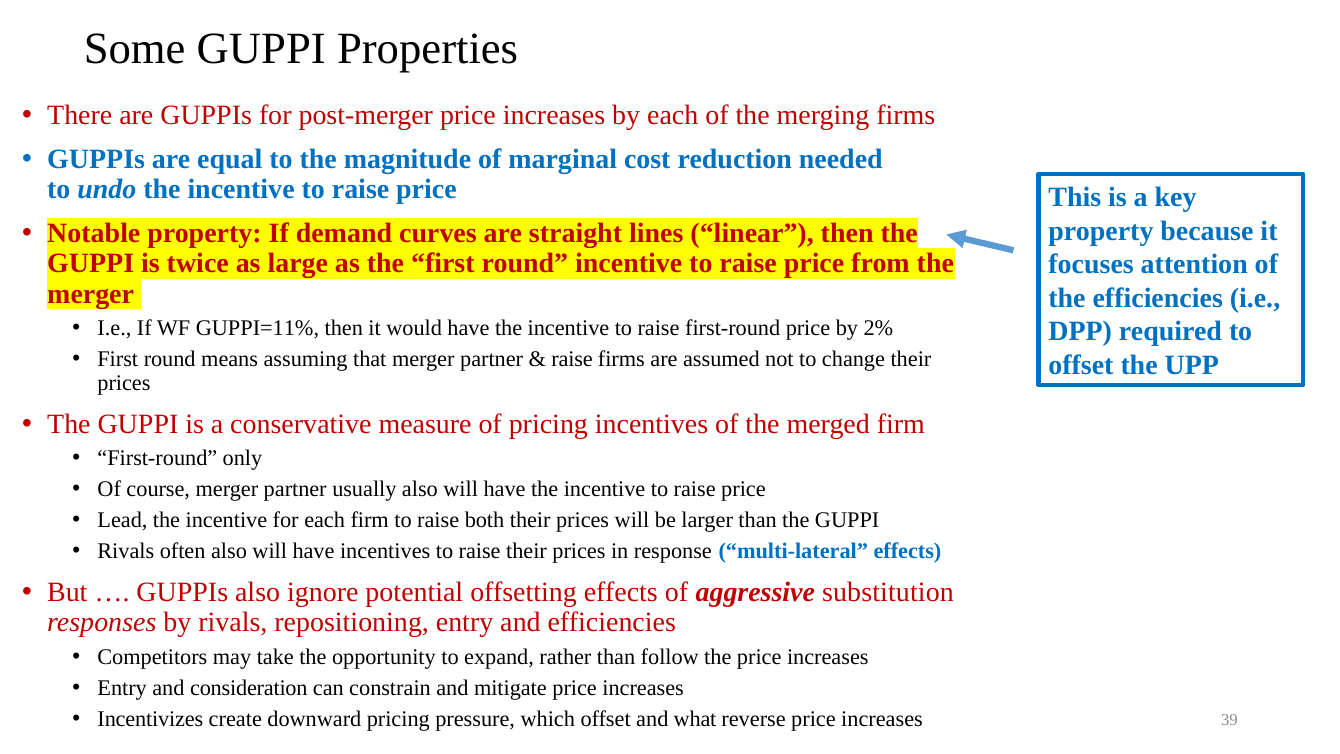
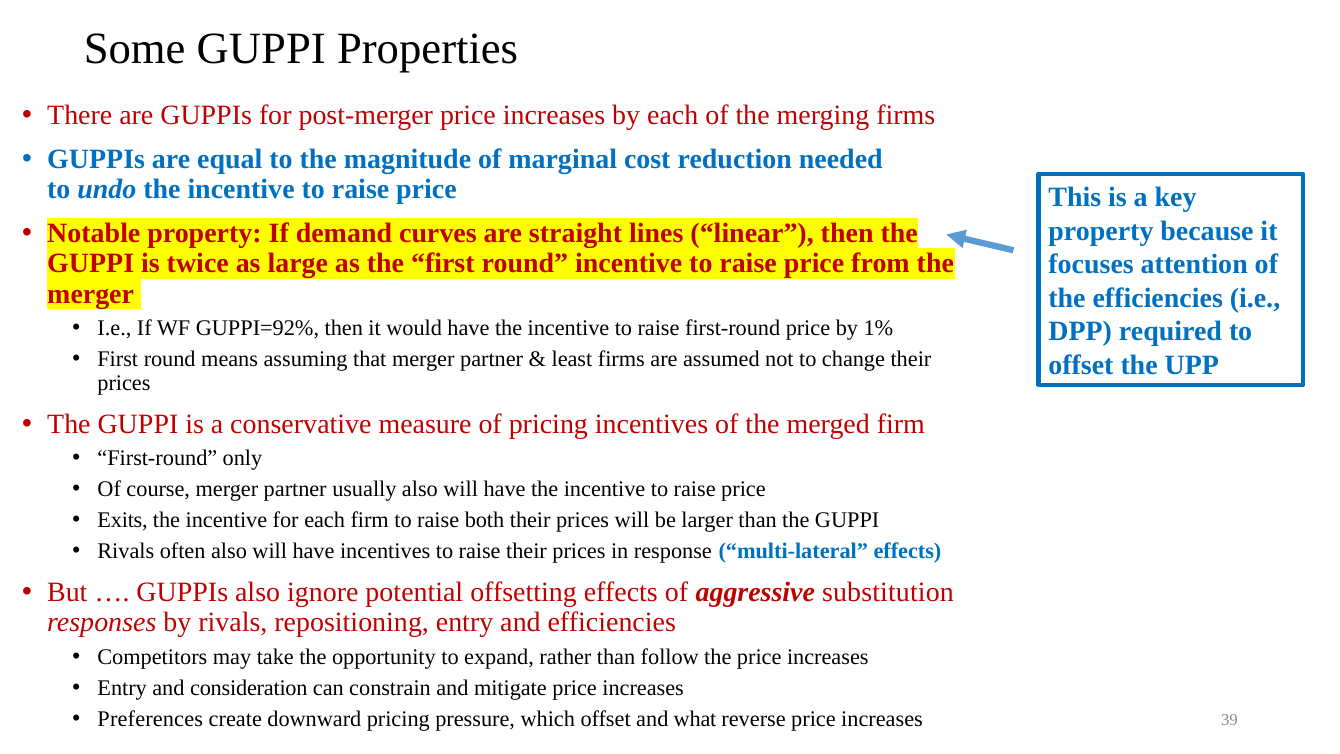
GUPPI=11%: GUPPI=11% -> GUPPI=92%
2%: 2% -> 1%
raise at (572, 359): raise -> least
Lead: Lead -> Exits
Incentivizes: Incentivizes -> Preferences
